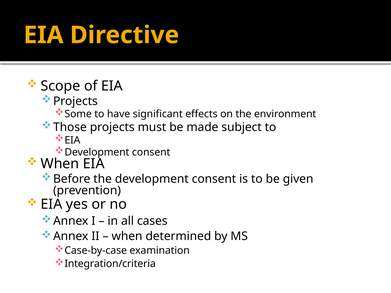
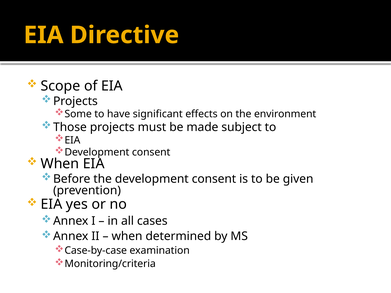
Integration/criteria: Integration/criteria -> Monitoring/criteria
